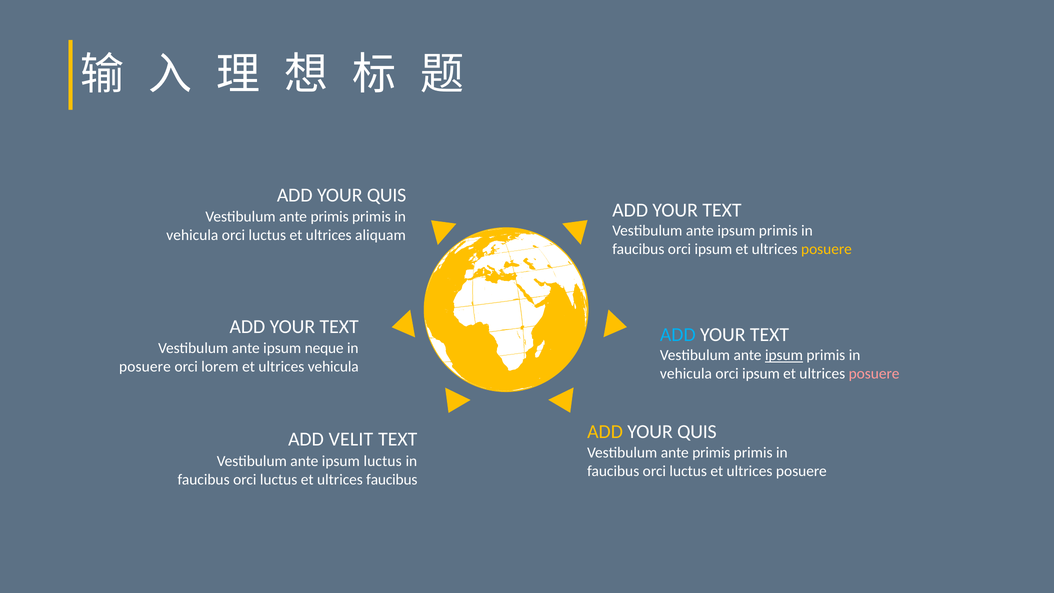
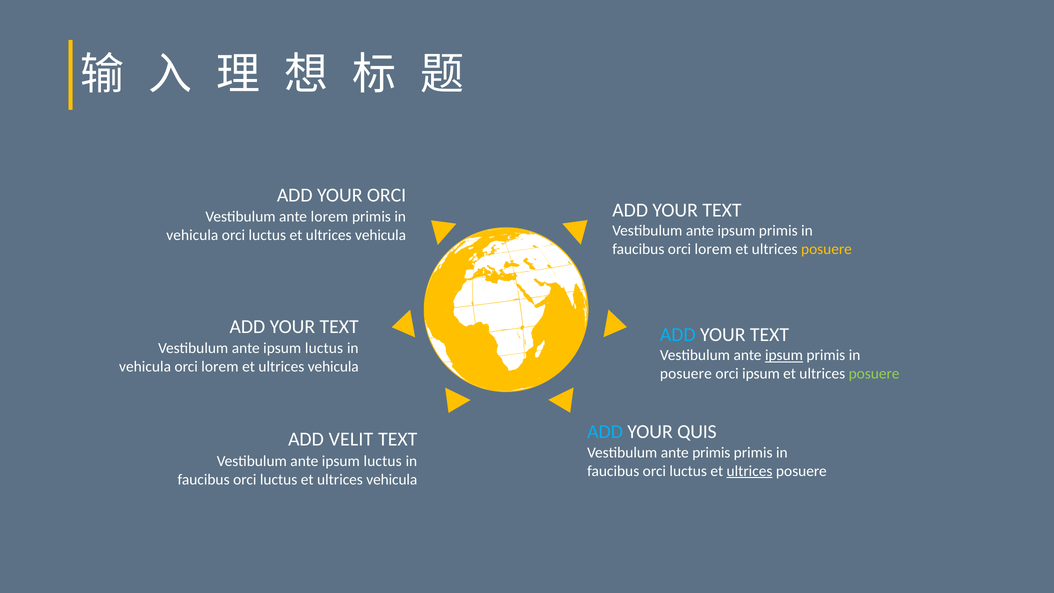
QUIS at (387, 195): QUIS -> ORCI
primis at (330, 217): primis -> lorem
aliquam at (380, 235): aliquam -> vehicula
faucibus orci ipsum: ipsum -> lorem
neque at (324, 348): neque -> luctus
posuere at (145, 366): posuere -> vehicula
vehicula at (686, 374): vehicula -> posuere
posuere at (874, 374) colour: pink -> light green
ADD at (605, 432) colour: yellow -> light blue
ultrices at (750, 471) underline: none -> present
faucibus at (392, 479): faucibus -> vehicula
